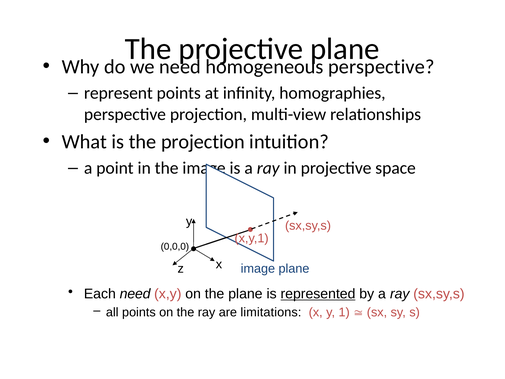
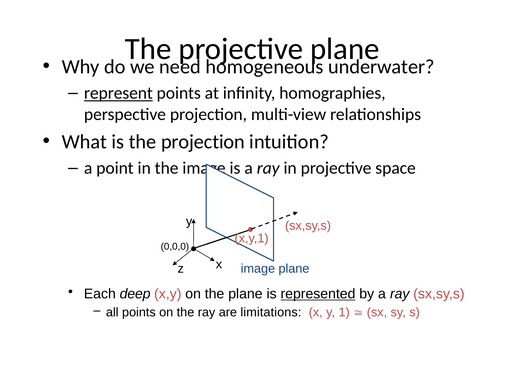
perspective at (381, 67): perspective -> underwater
represent underline: none -> present
Each need: need -> deep
